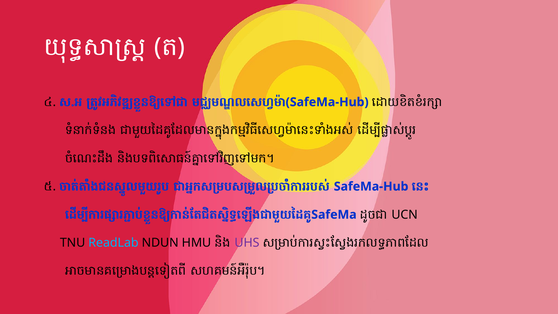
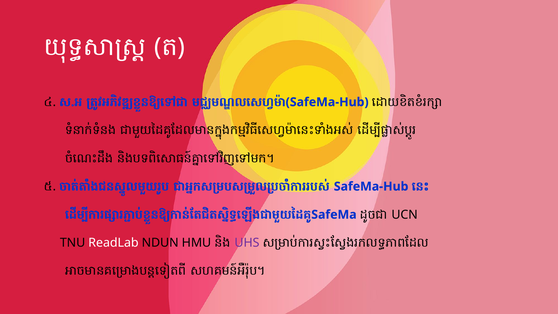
ReadLab colour: light blue -> white
